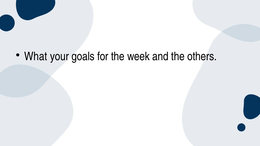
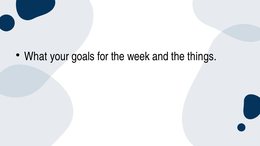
others: others -> things
